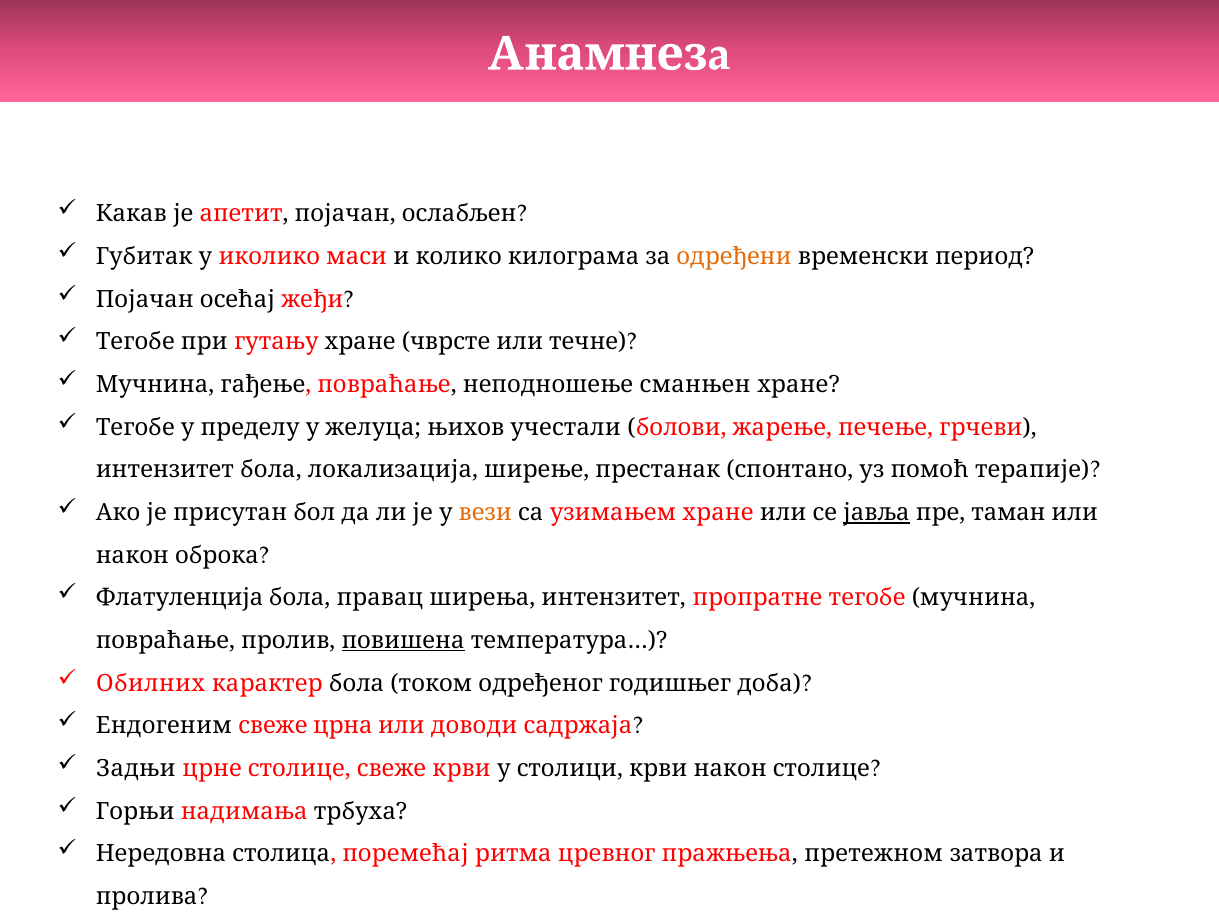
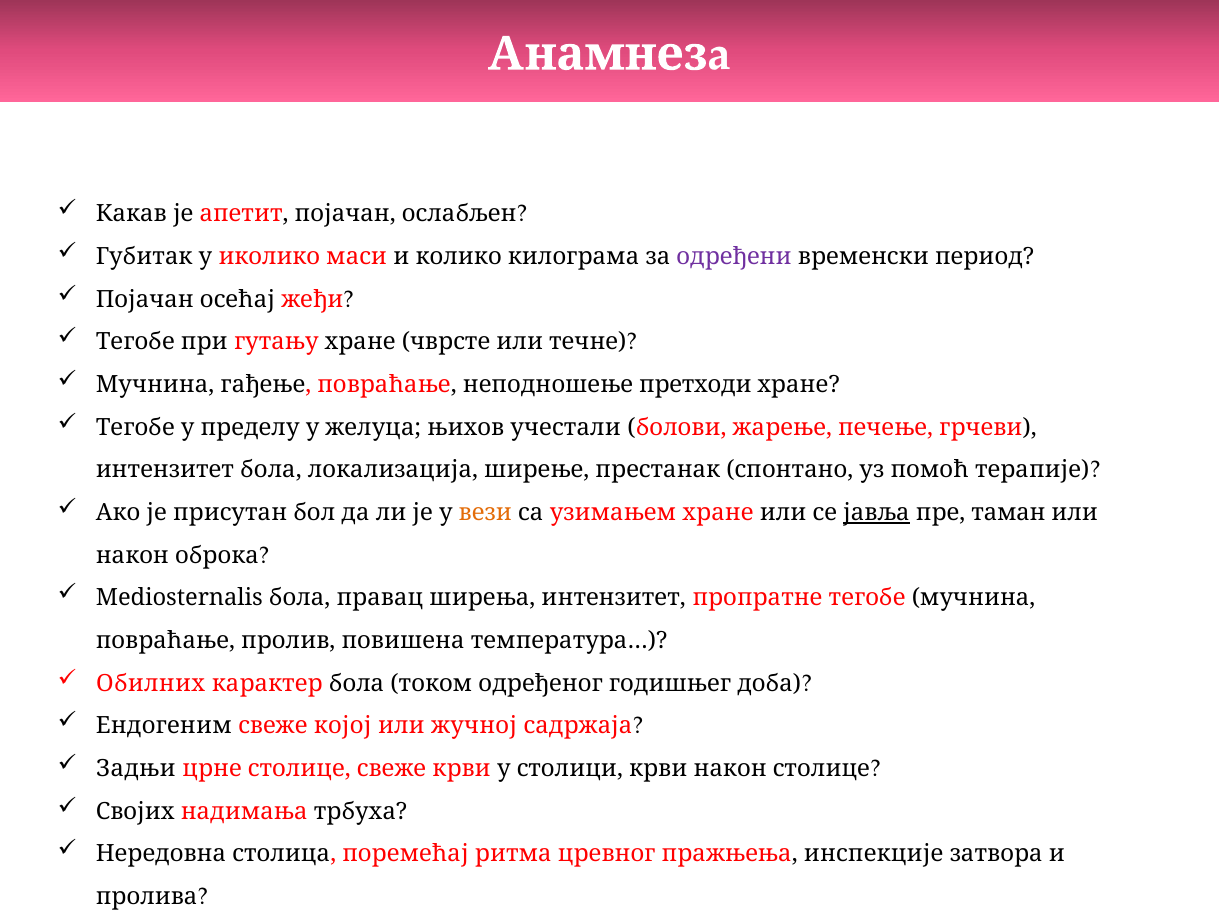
одређени colour: orange -> purple
сманњен: сманњен -> претходи
Флатуленција: Флатуленција -> Mediosternalis
повишена underline: present -> none
црна: црна -> којој
доводи: доводи -> жучној
Горњи: Горњи -> Својих
претежном: претежном -> инспекције
